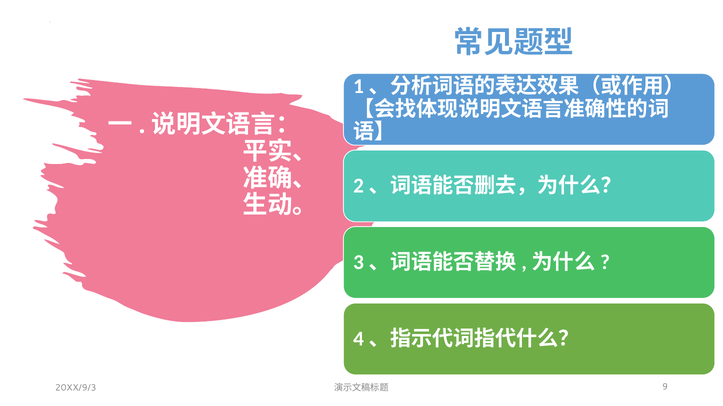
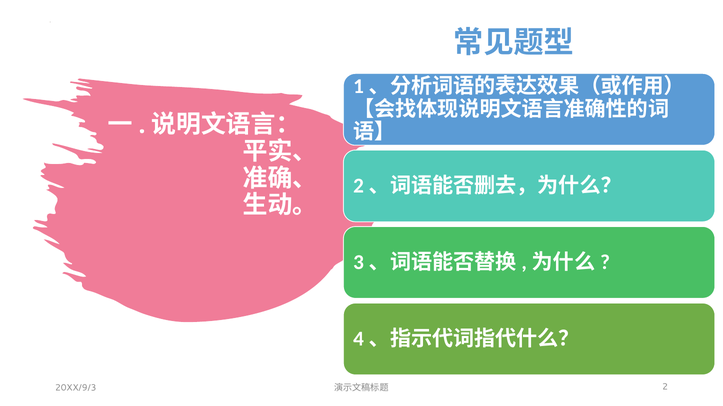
9: 9 -> 2
